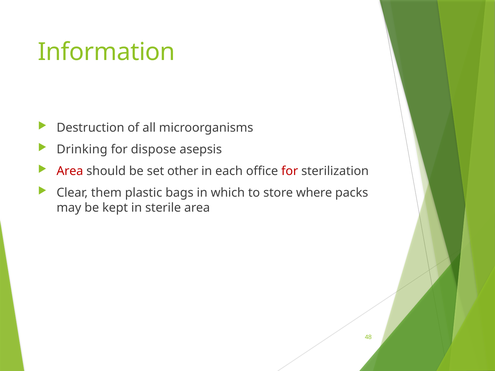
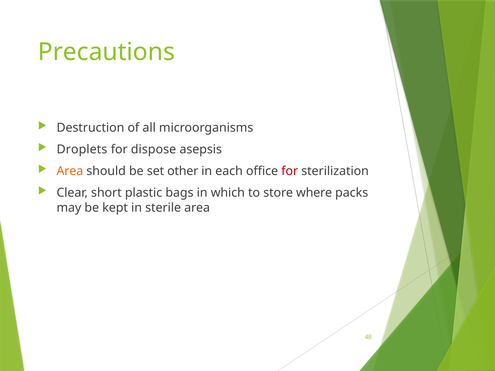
Information: Information -> Precautions
Drinking: Drinking -> Droplets
Area at (70, 171) colour: red -> orange
them: them -> short
